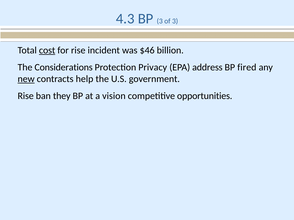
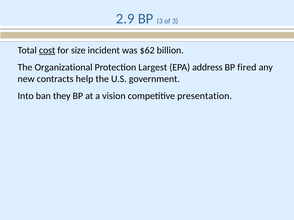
4.3: 4.3 -> 2.9
for rise: rise -> size
$46: $46 -> $62
Considerations: Considerations -> Organizational
Privacy: Privacy -> Largest
new underline: present -> none
Rise at (26, 96): Rise -> Into
opportunities: opportunities -> presentation
